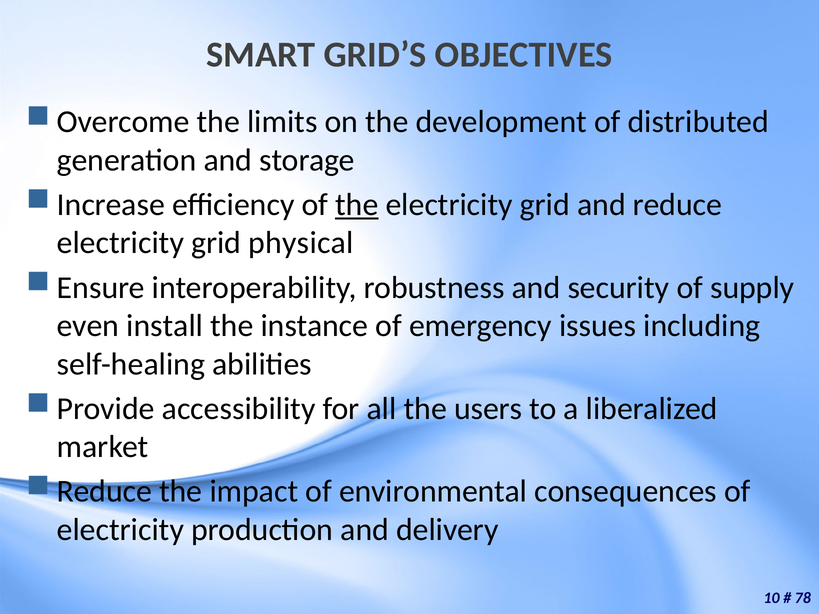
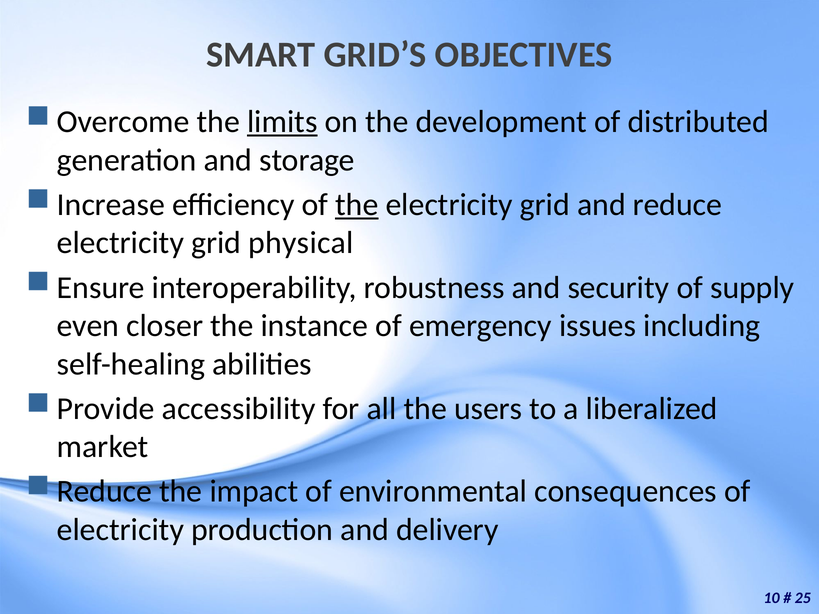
limits underline: none -> present
install: install -> closer
78: 78 -> 25
